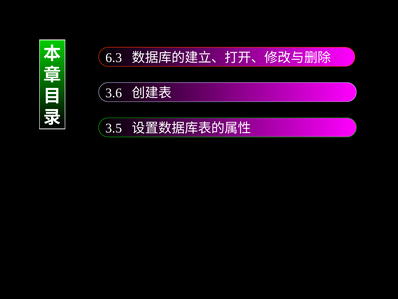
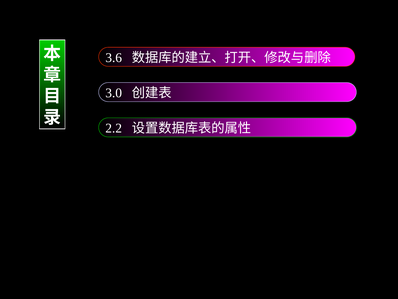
6.3: 6.3 -> 3.6
3.6: 3.6 -> 3.0
3.5: 3.5 -> 2.2
